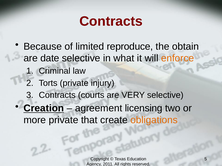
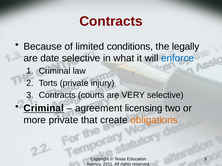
reproduce: reproduce -> conditions
obtain: obtain -> legally
enforce colour: orange -> blue
Creation at (44, 109): Creation -> Criminal
